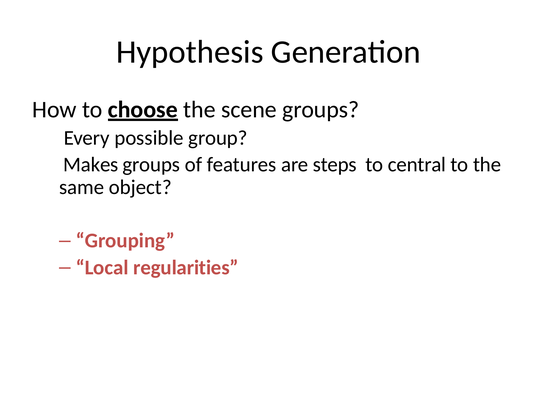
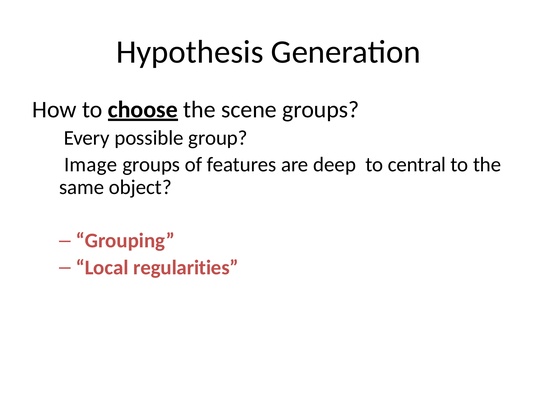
Makes: Makes -> Image
steps: steps -> deep
